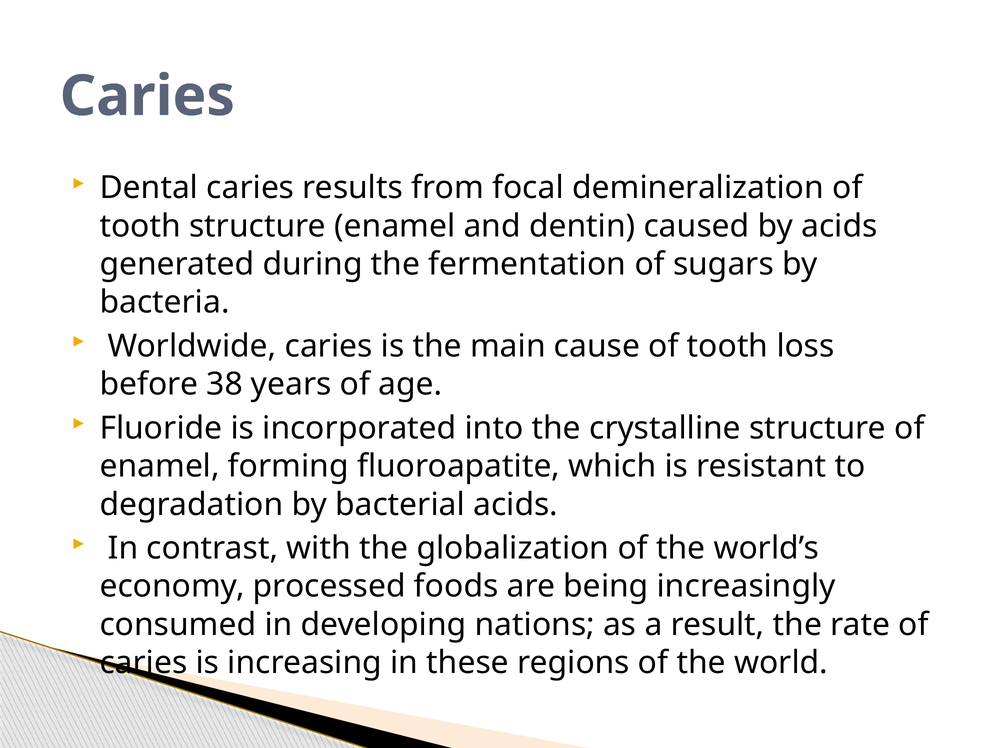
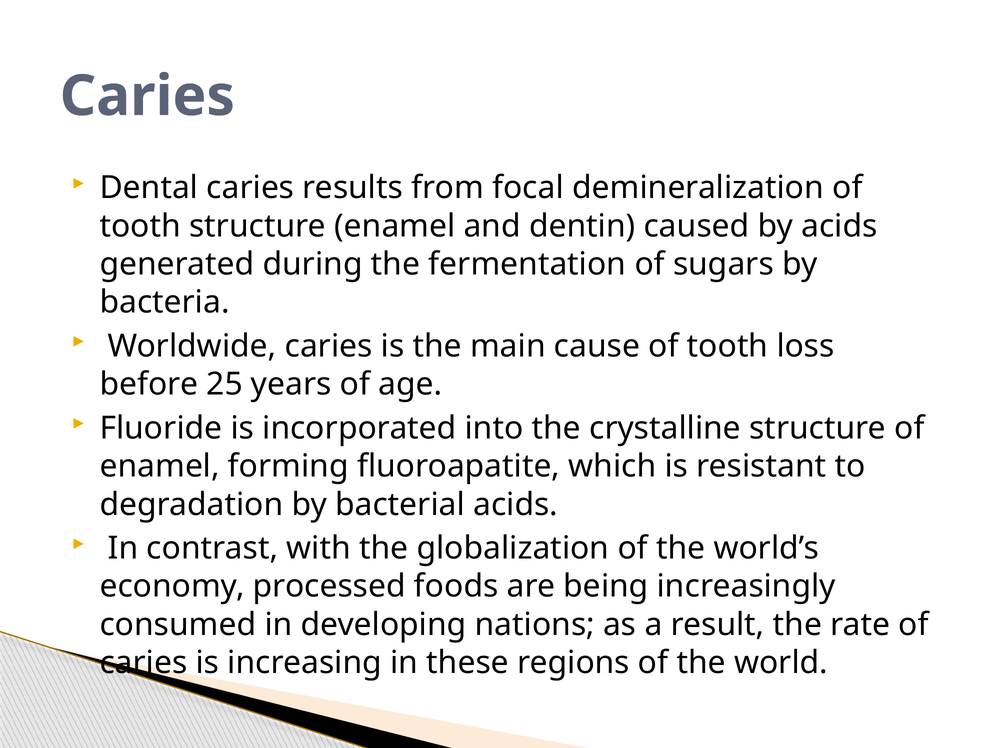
38: 38 -> 25
